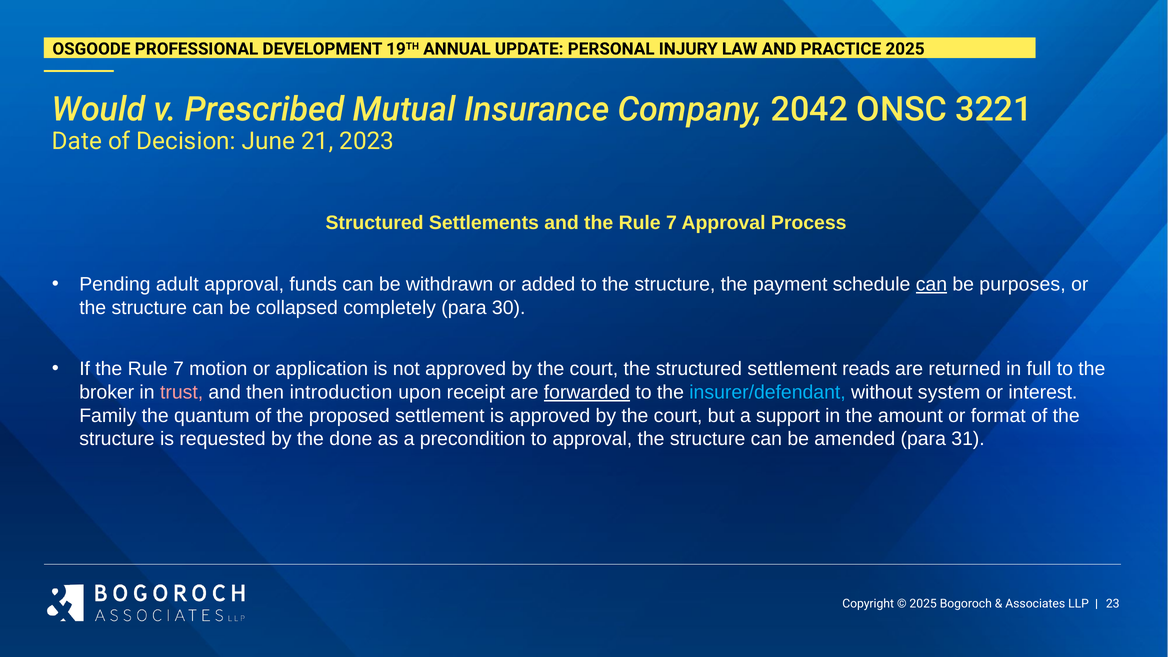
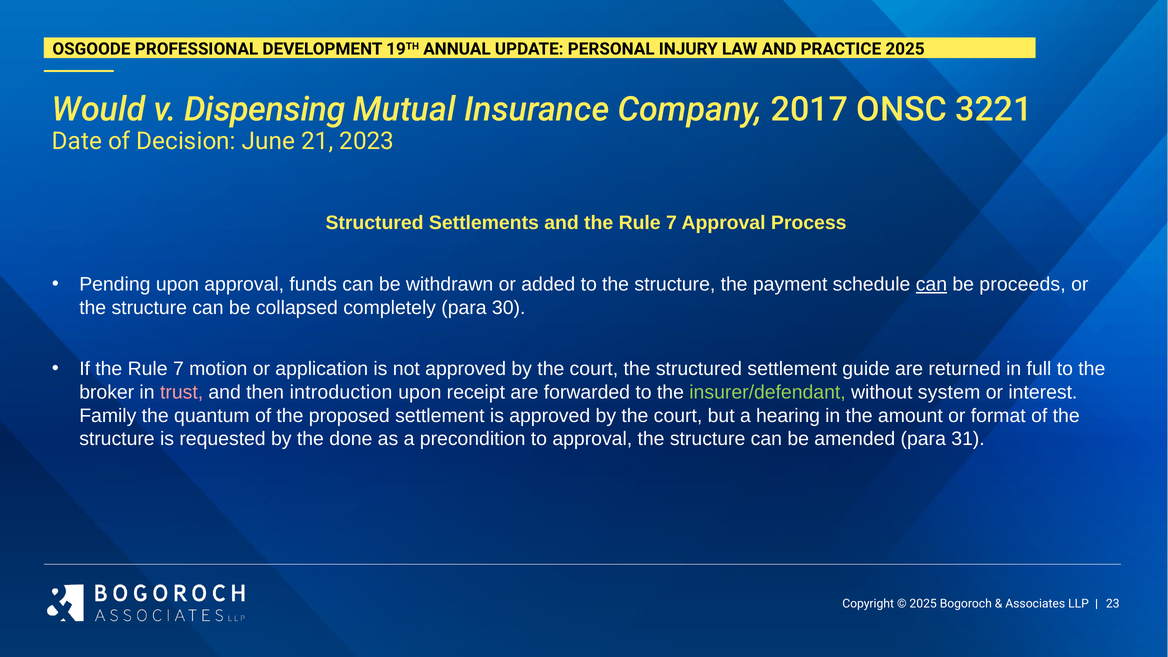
Prescribed: Prescribed -> Dispensing
2042: 2042 -> 2017
Pending adult: adult -> upon
purposes: purposes -> proceeds
reads: reads -> guide
forwarded underline: present -> none
insurer/defendant colour: light blue -> light green
support: support -> hearing
